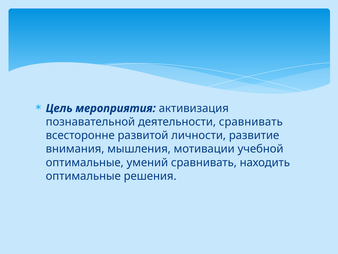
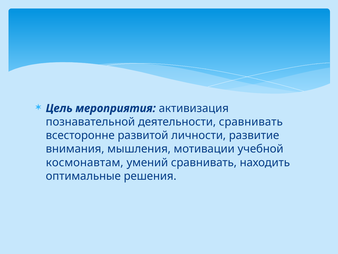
оптимальные at (85, 162): оптимальные -> космонавтам
